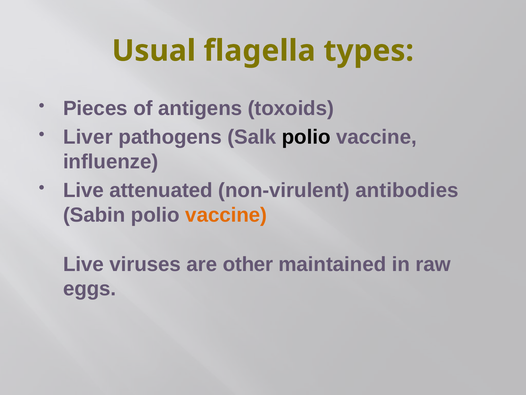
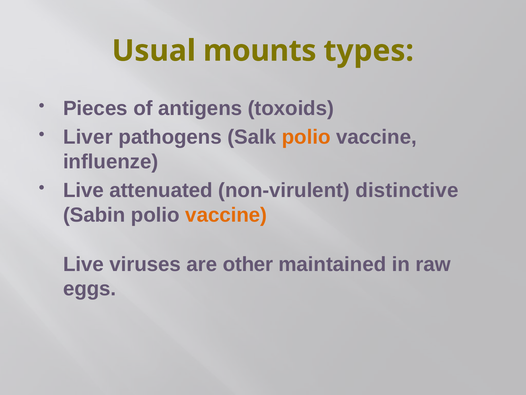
flagella: flagella -> mounts
polio at (306, 137) colour: black -> orange
antibodies: antibodies -> distinctive
